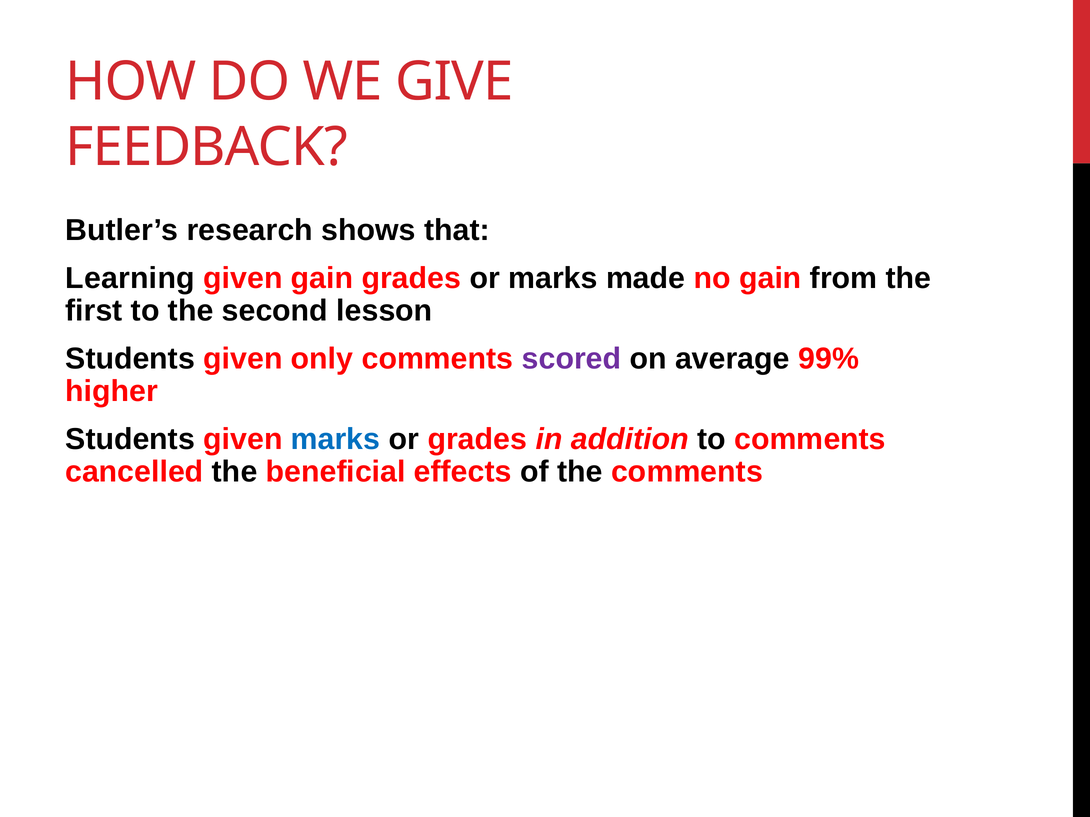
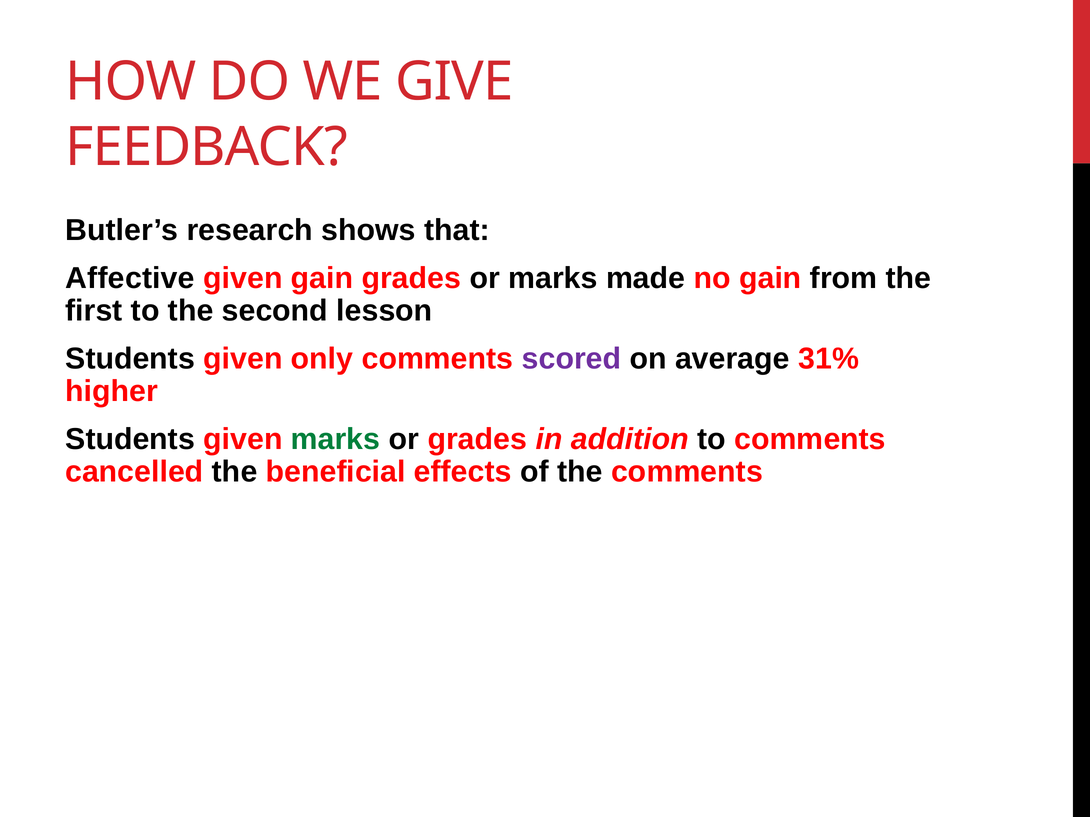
Learning: Learning -> Affective
99%: 99% -> 31%
marks at (336, 439) colour: blue -> green
